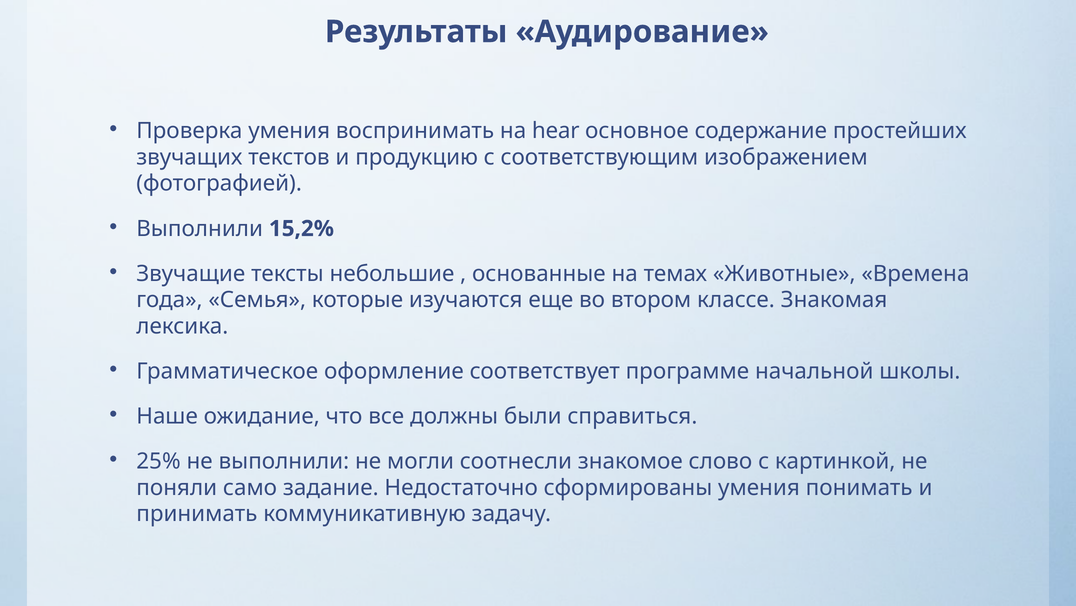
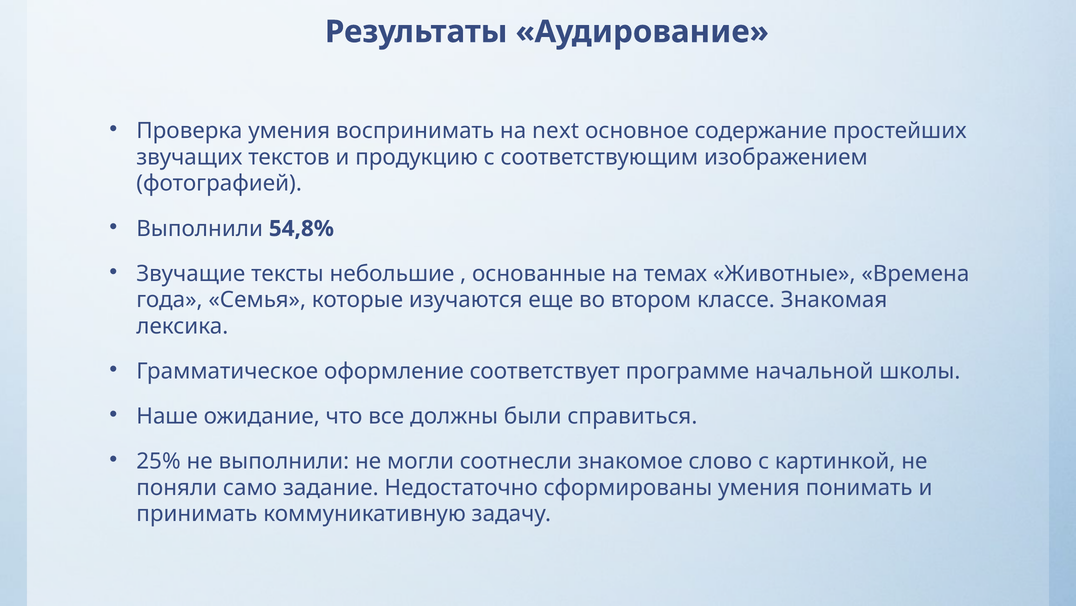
hear: hear -> next
15,2%: 15,2% -> 54,8%
